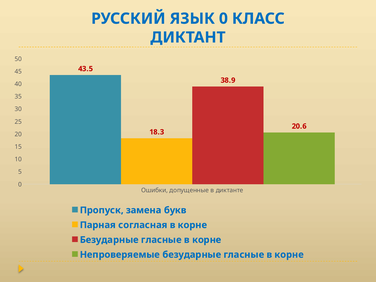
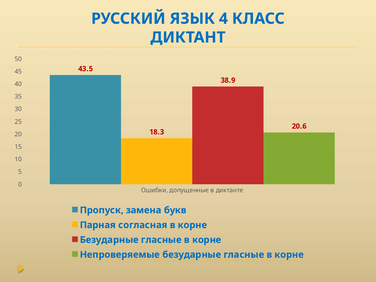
ЯЗЫК 0: 0 -> 4
